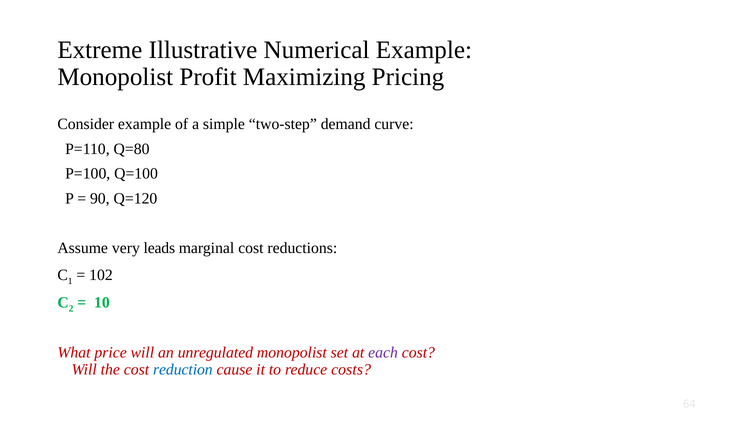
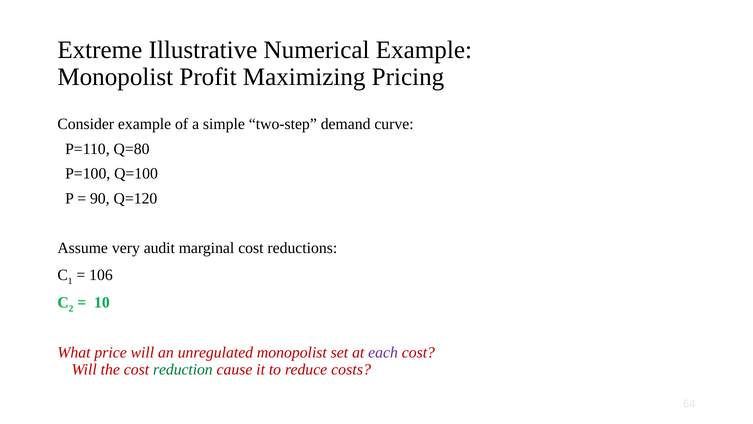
leads: leads -> audit
102: 102 -> 106
reduction colour: blue -> green
